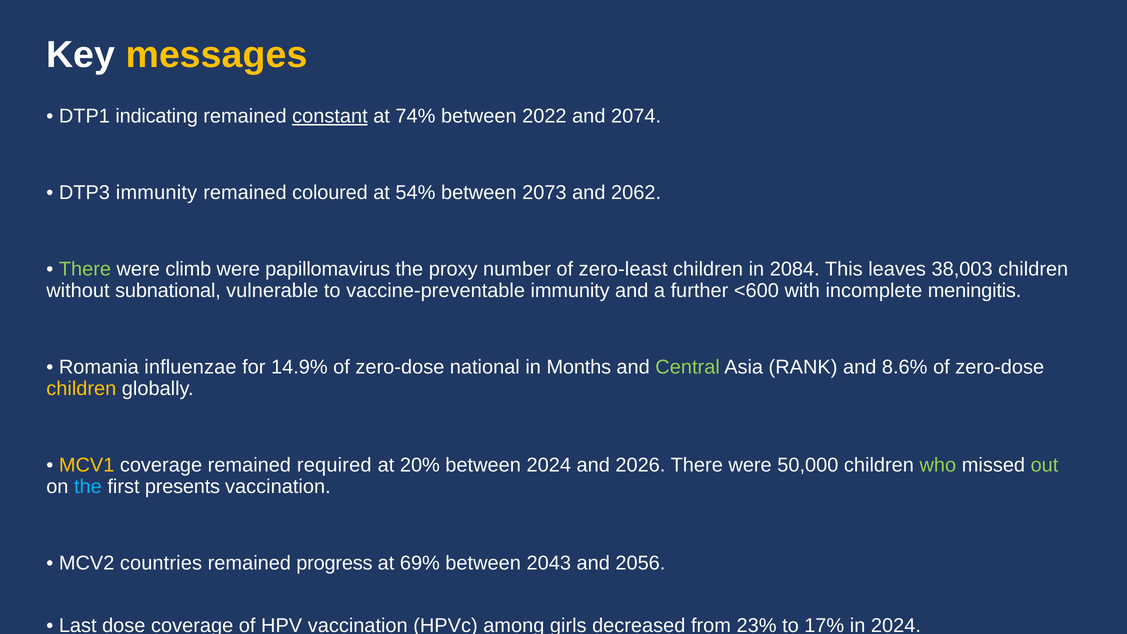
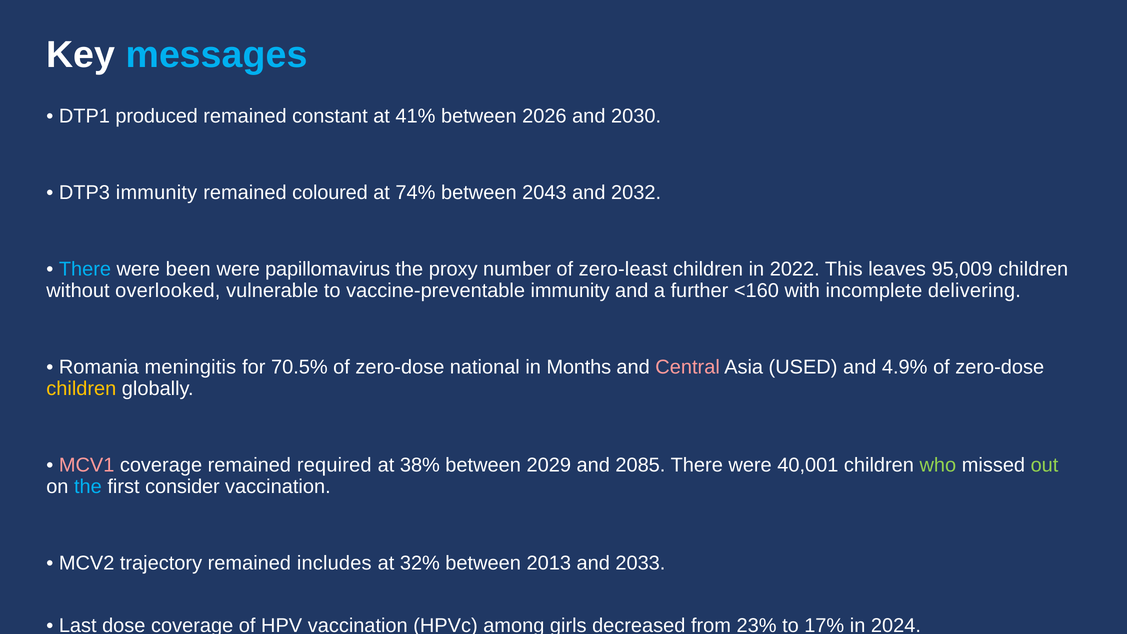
messages colour: yellow -> light blue
indicating: indicating -> produced
constant underline: present -> none
74%: 74% -> 41%
2022: 2022 -> 2026
2074: 2074 -> 2030
54%: 54% -> 74%
2073: 2073 -> 2043
2062: 2062 -> 2032
There at (85, 269) colour: light green -> light blue
climb: climb -> been
2084: 2084 -> 2022
38,003: 38,003 -> 95,009
subnational: subnational -> overlooked
<600: <600 -> <160
meningitis: meningitis -> delivering
influenzae: influenzae -> meningitis
14.9%: 14.9% -> 70.5%
Central colour: light green -> pink
RANK: RANK -> USED
8.6%: 8.6% -> 4.9%
MCV1 colour: yellow -> pink
20%: 20% -> 38%
between 2024: 2024 -> 2029
2026: 2026 -> 2085
50,000: 50,000 -> 40,001
presents: presents -> consider
countries: countries -> trajectory
progress: progress -> includes
69%: 69% -> 32%
2043: 2043 -> 2013
2056: 2056 -> 2033
